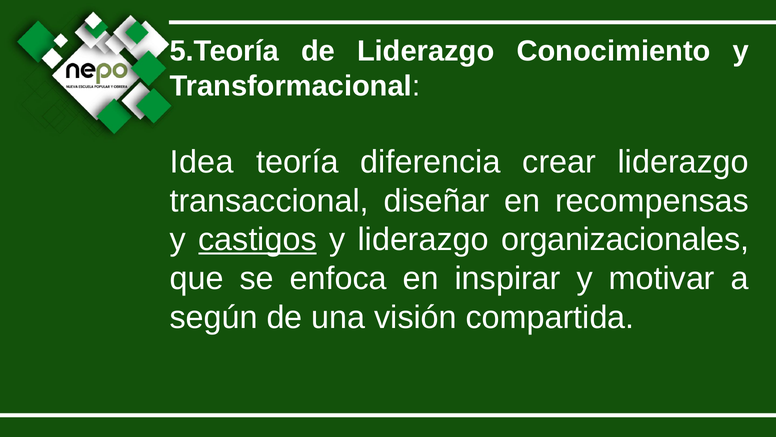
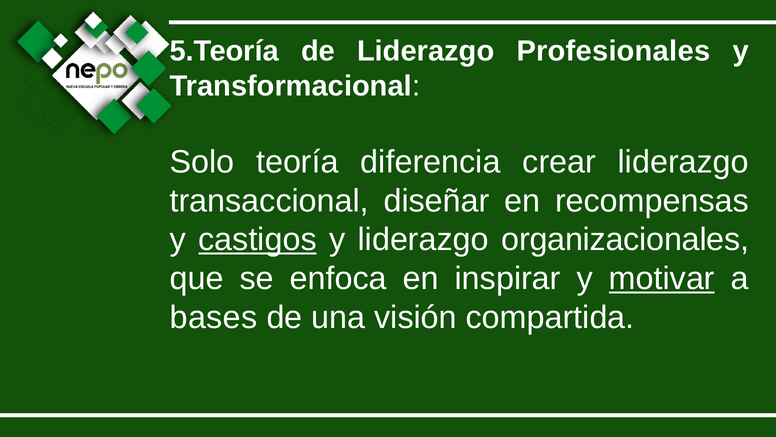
Conocimiento: Conocimiento -> Profesionales
Idea: Idea -> Solo
motivar underline: none -> present
según: según -> bases
